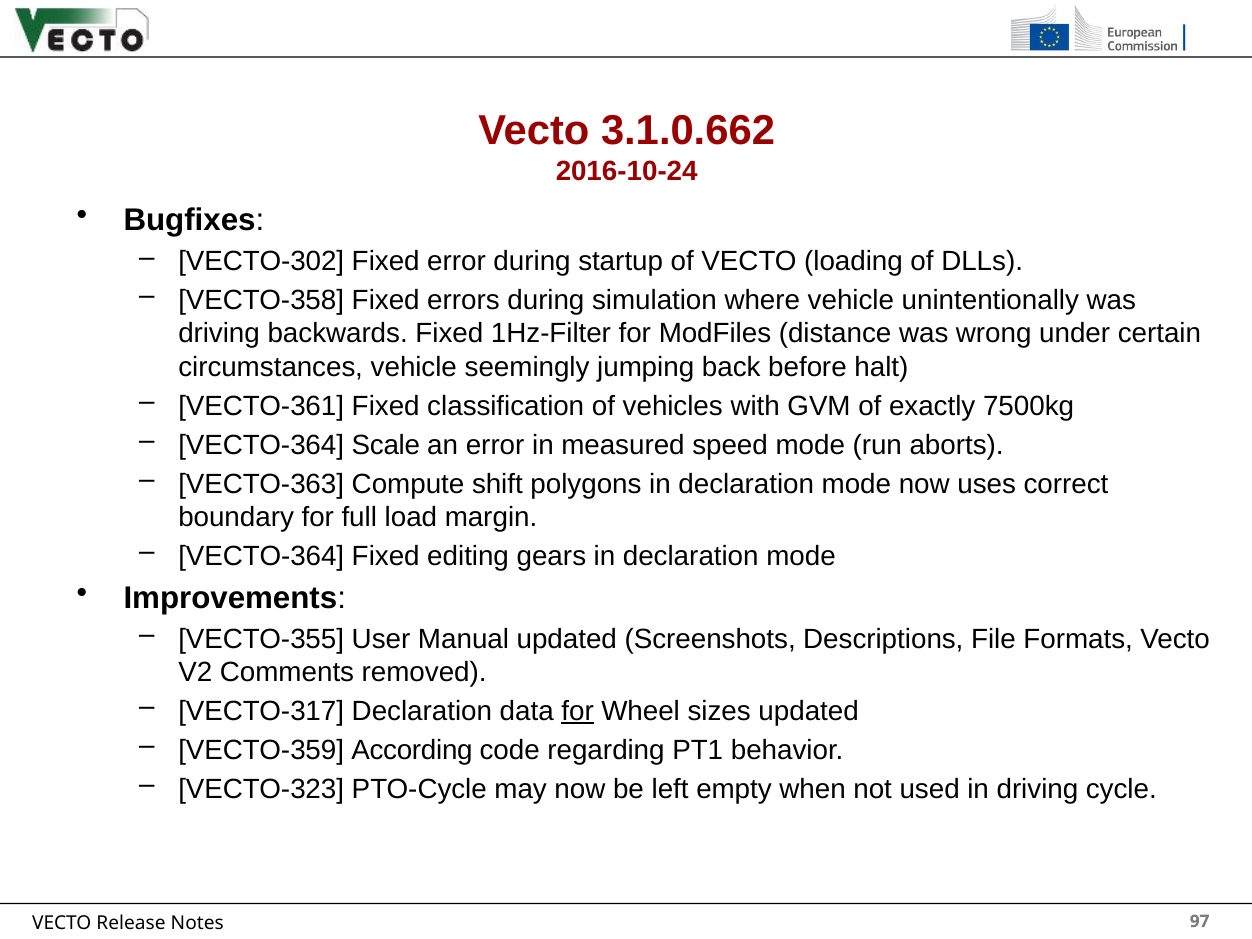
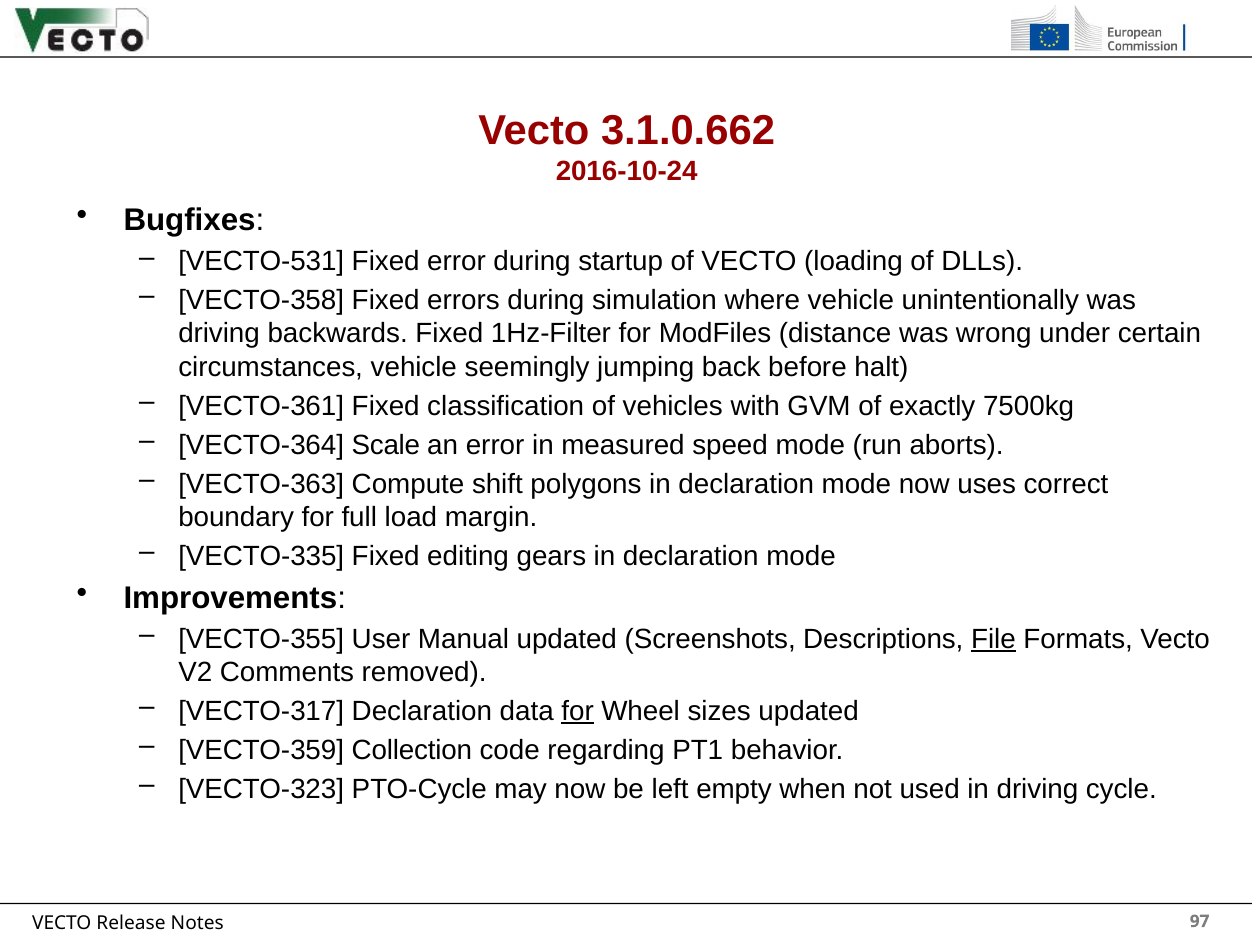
VECTO-302: VECTO-302 -> VECTO-531
VECTO-364 at (261, 556): VECTO-364 -> VECTO-335
File underline: none -> present
According: According -> Collection
